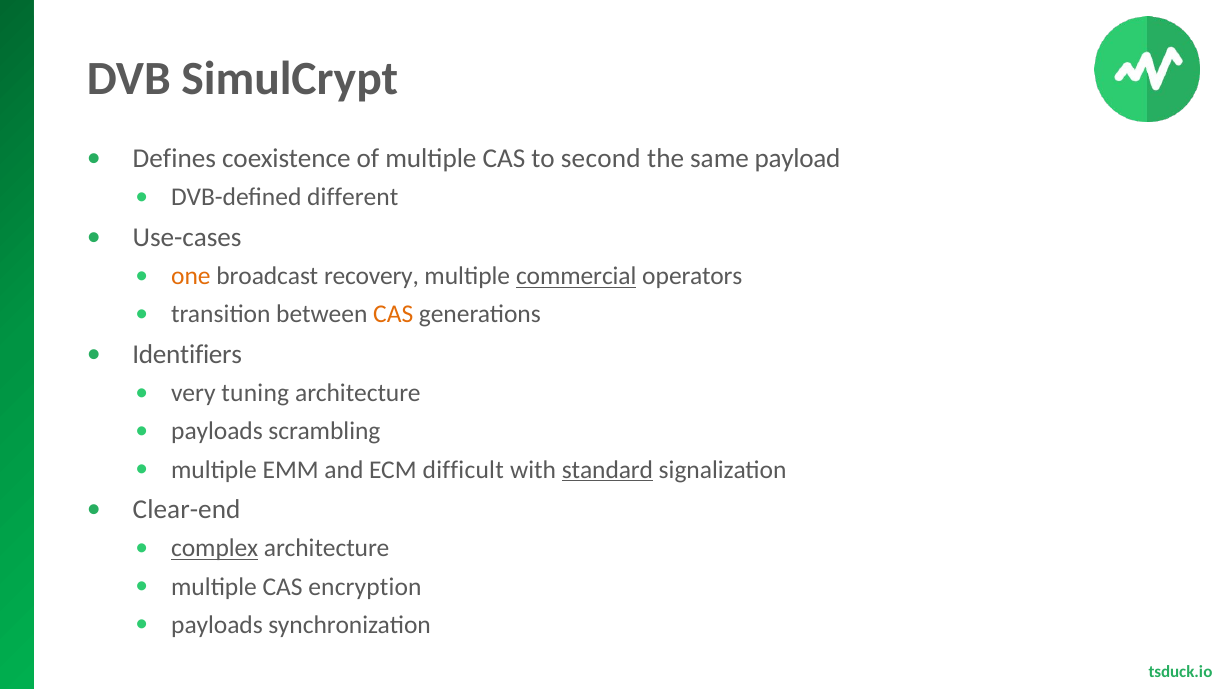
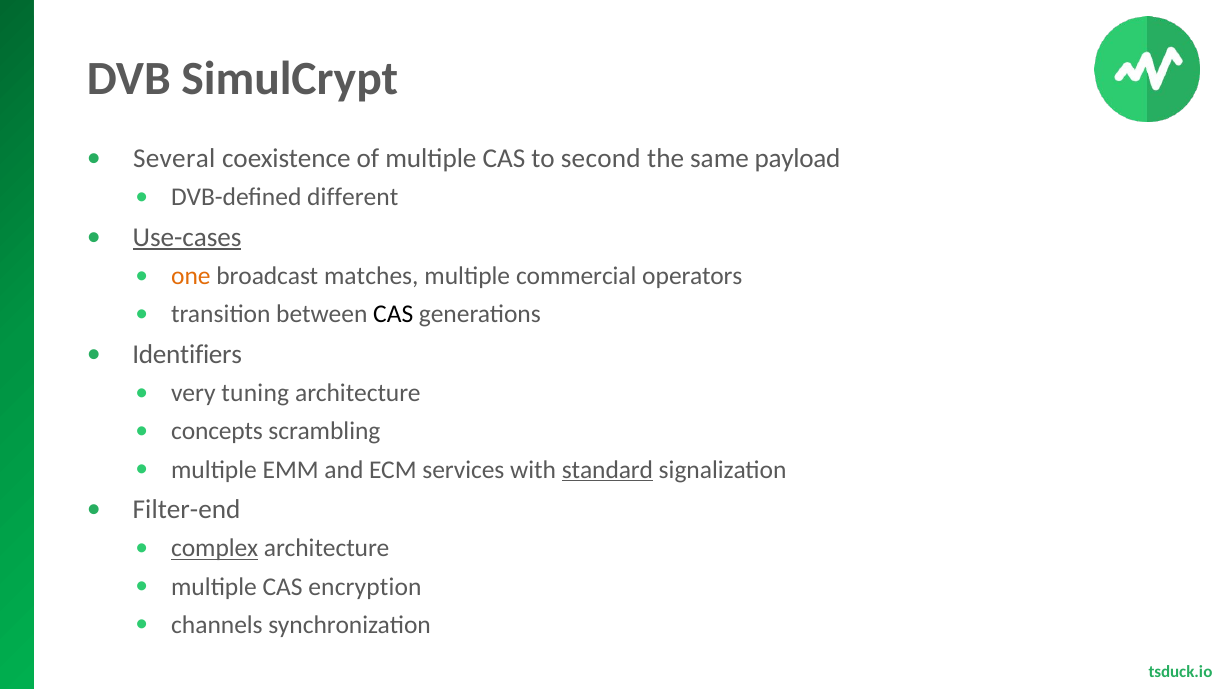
Defines: Defines -> Several
Use-cases underline: none -> present
recovery: recovery -> matches
commercial underline: present -> none
CAS at (393, 315) colour: orange -> black
payloads at (217, 432): payloads -> concepts
difficult: difficult -> services
Clear-end: Clear-end -> Filter-end
payloads at (217, 625): payloads -> channels
